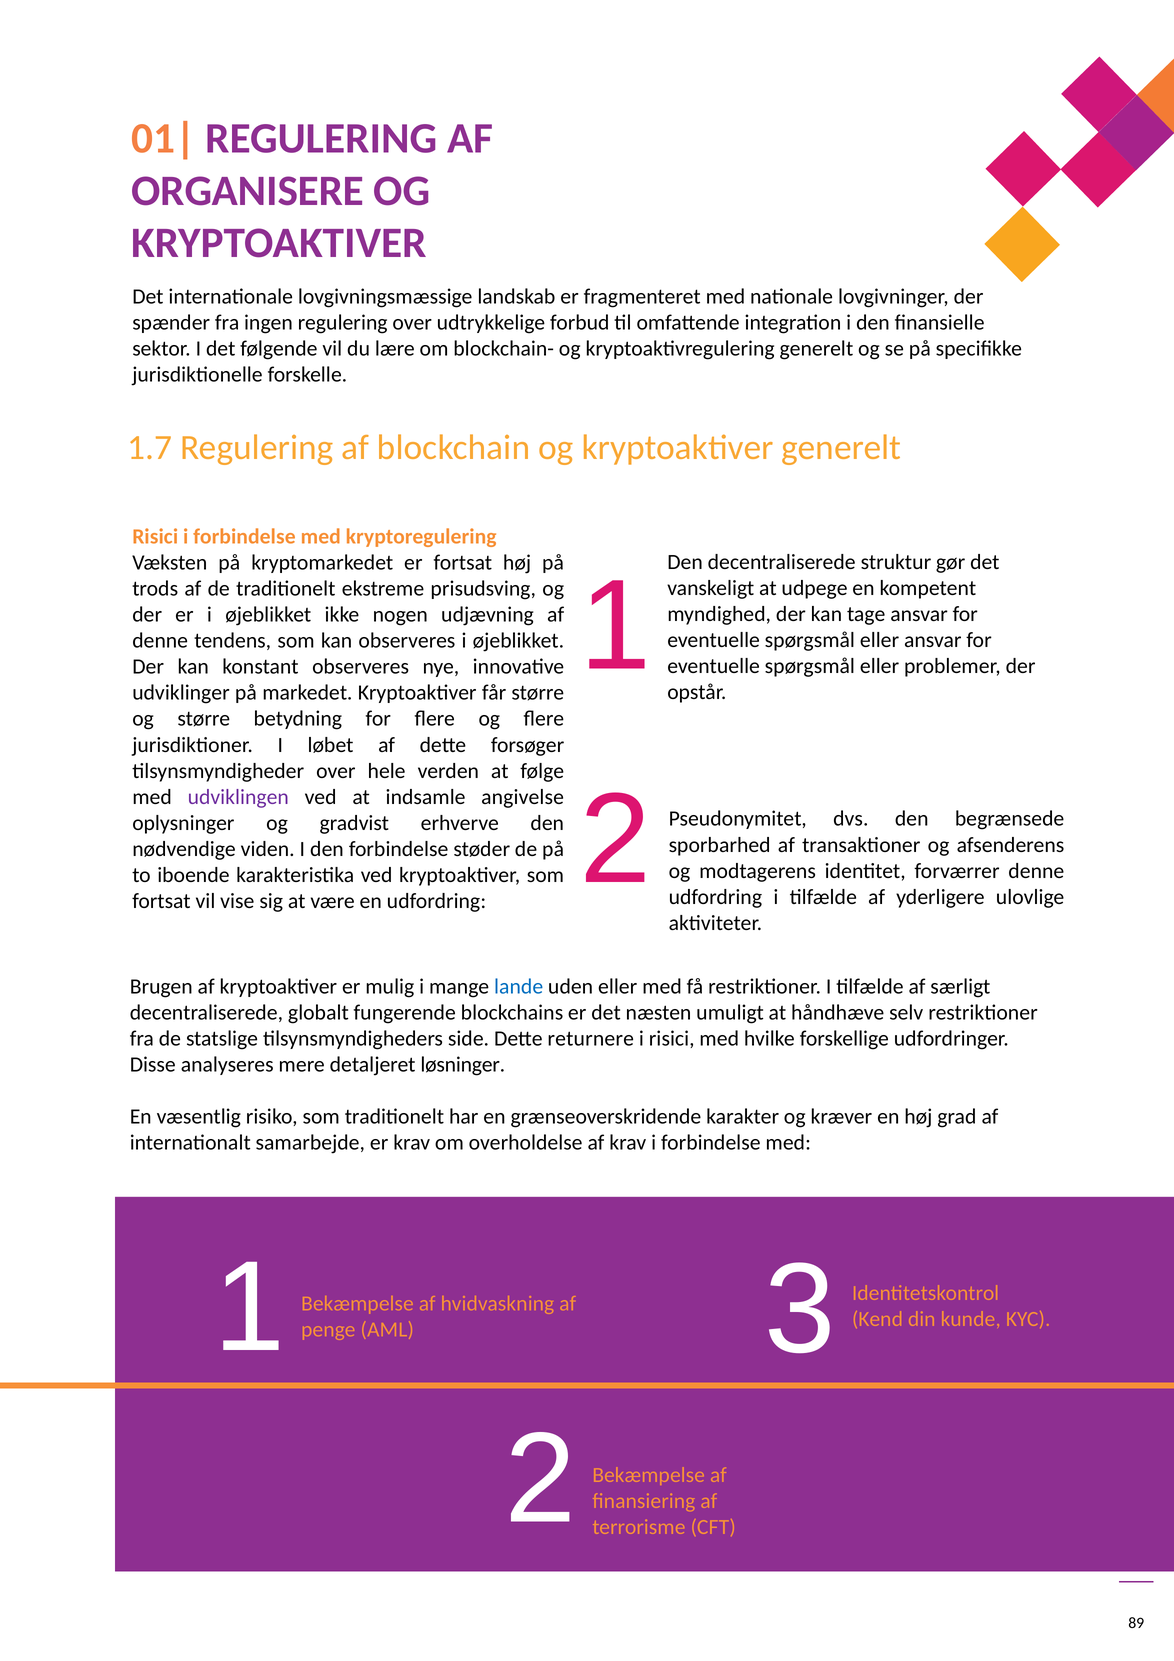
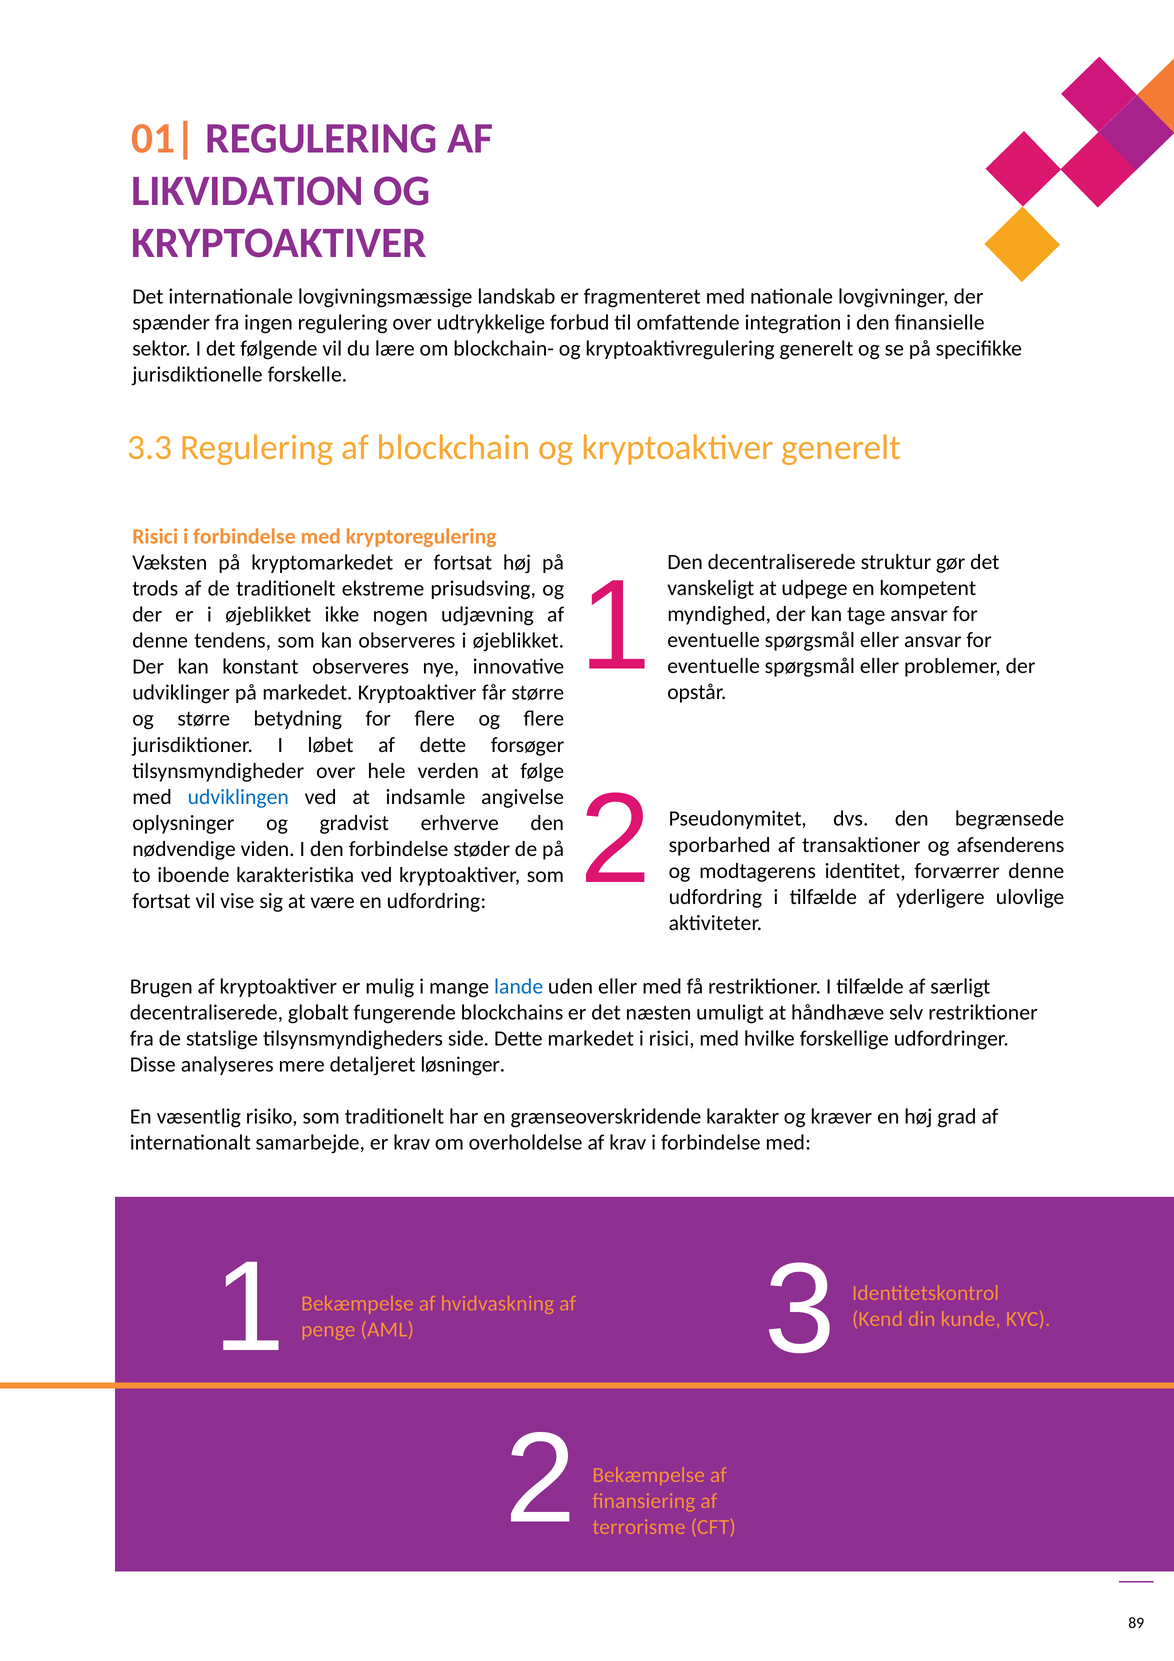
ORGANISERE: ORGANISERE -> LIKVIDATION
1.7: 1.7 -> 3.3
udviklingen colour: purple -> blue
Dette returnere: returnere -> markedet
